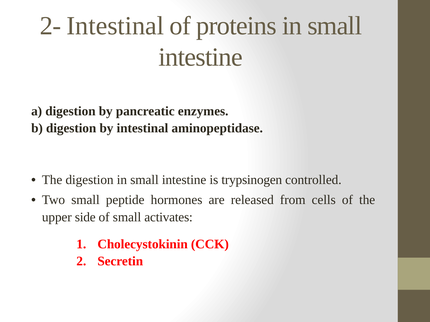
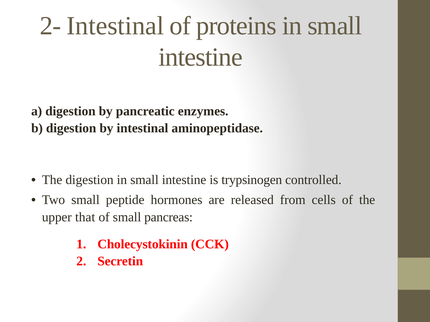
side: side -> that
activates: activates -> pancreas
